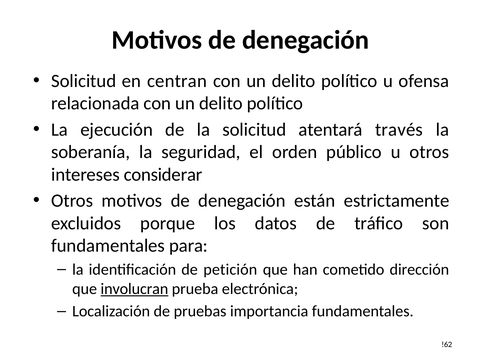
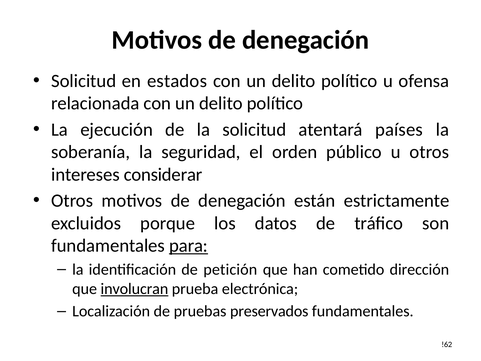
centran: centran -> estados
través: través -> países
para underline: none -> present
importancia: importancia -> preservados
